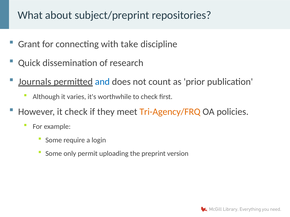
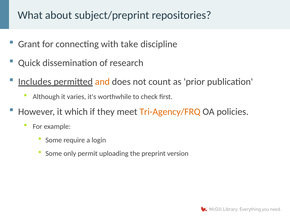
Journals: Journals -> Includes
and colour: blue -> orange
it check: check -> which
